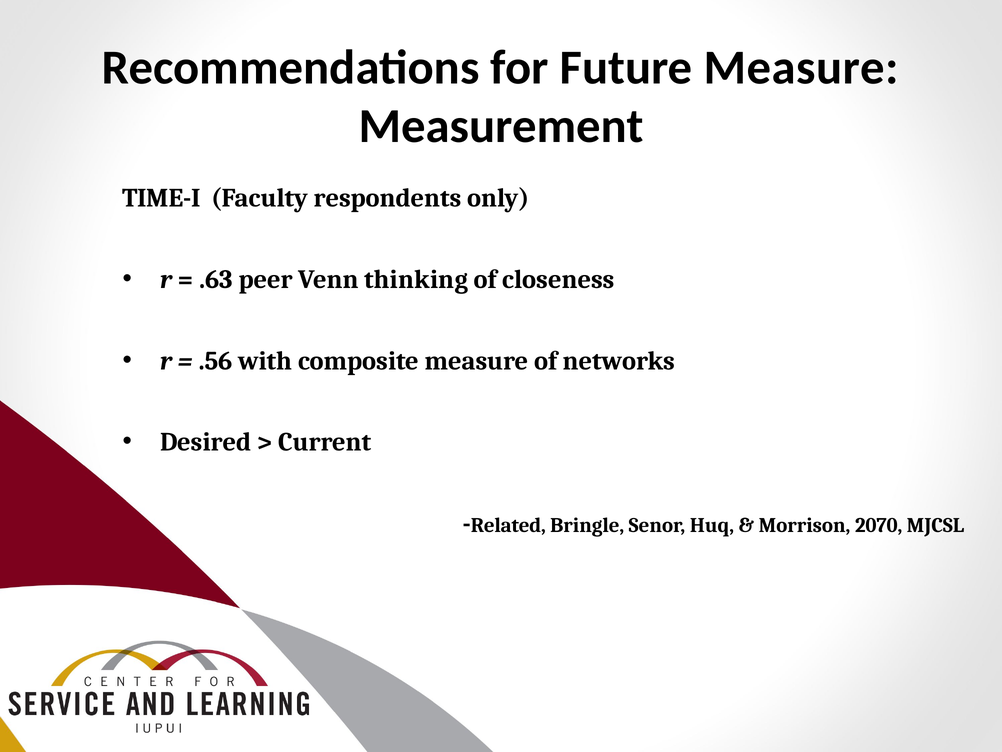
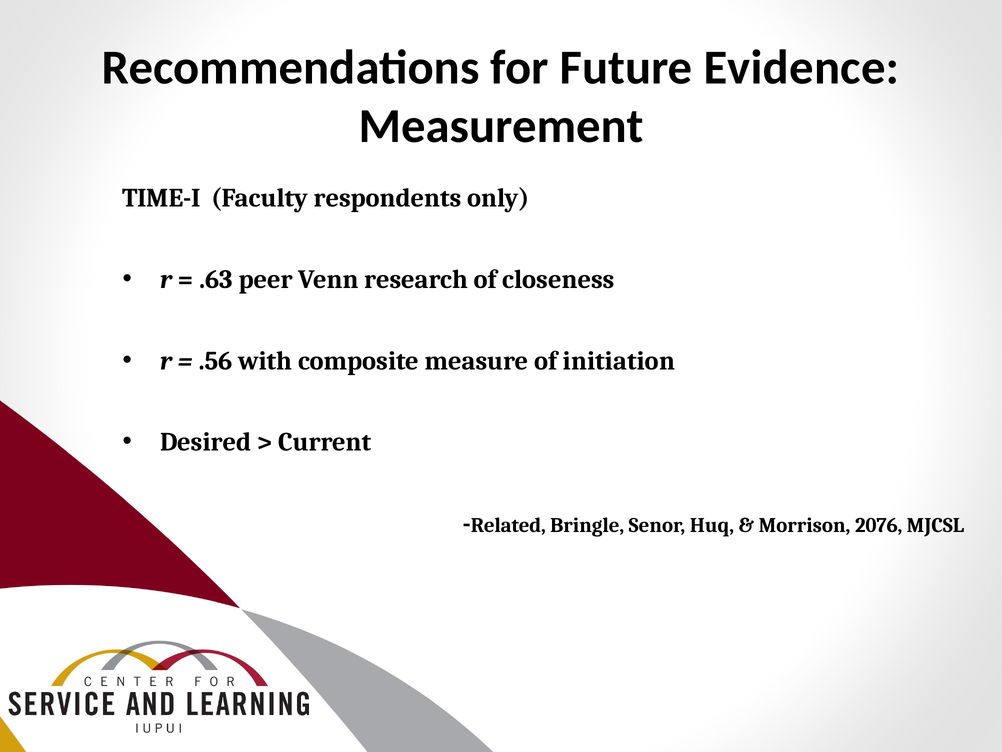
Future Measure: Measure -> Evidence
thinking: thinking -> research
networks: networks -> initiation
2070: 2070 -> 2076
